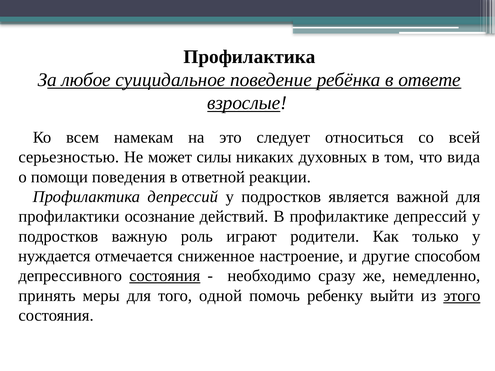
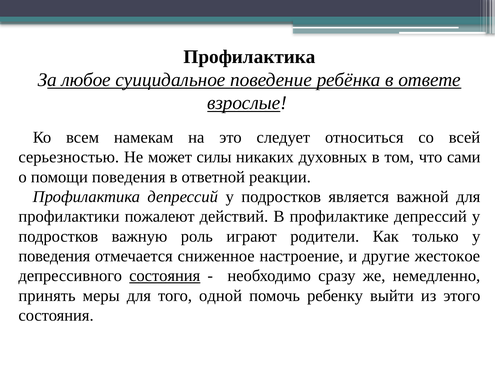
вида: вида -> сами
осознание: осознание -> пожалеют
нуждается at (54, 256): нуждается -> поведения
способом: способом -> жестокое
этого underline: present -> none
